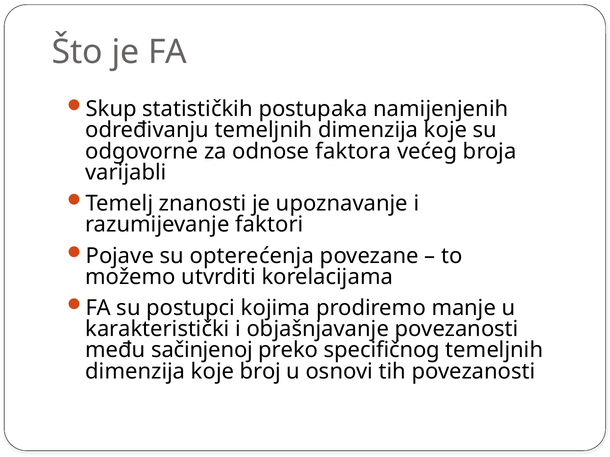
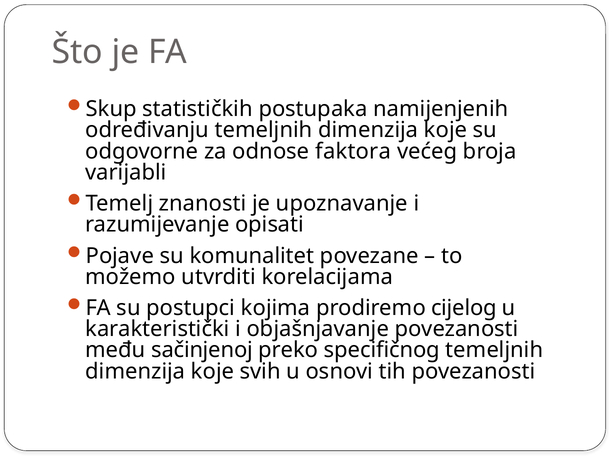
faktori: faktori -> opisati
opterećenja: opterećenja -> komunalitet
manje: manje -> cijelog
broj: broj -> svih
